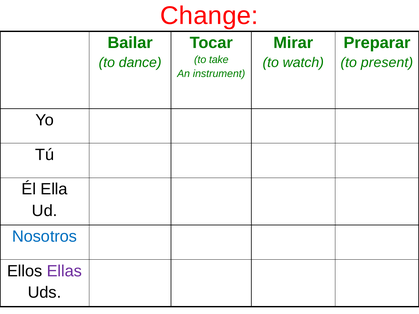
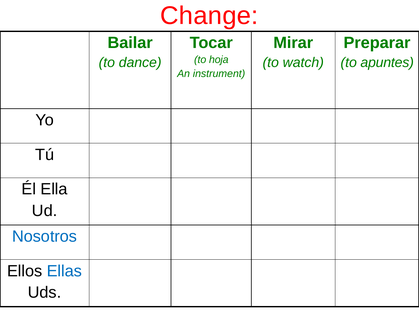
take: take -> hoja
present: present -> apuntes
Ellas colour: purple -> blue
